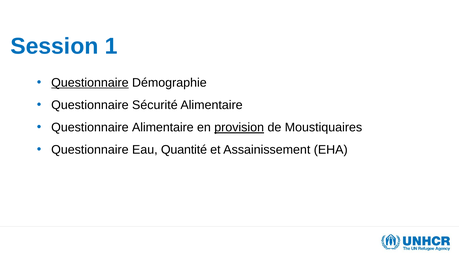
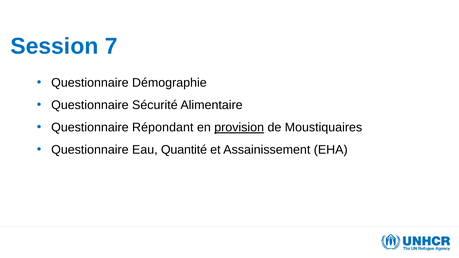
1: 1 -> 7
Questionnaire at (90, 83) underline: present -> none
Questionnaire Alimentaire: Alimentaire -> Répondant
